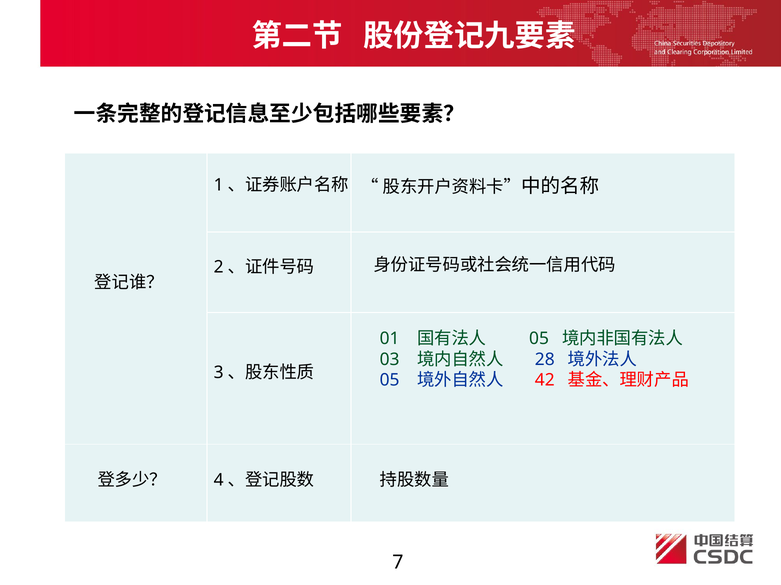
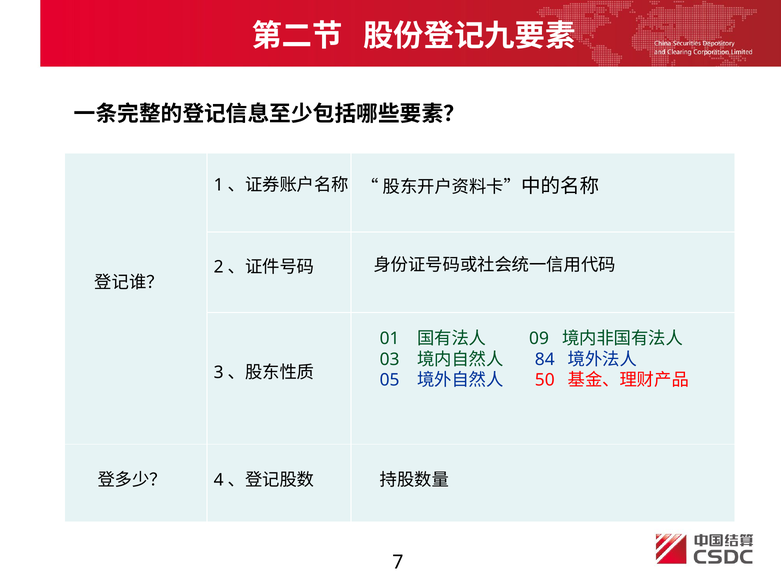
05 at (539, 339): 05 -> 09
28: 28 -> 84
42: 42 -> 50
